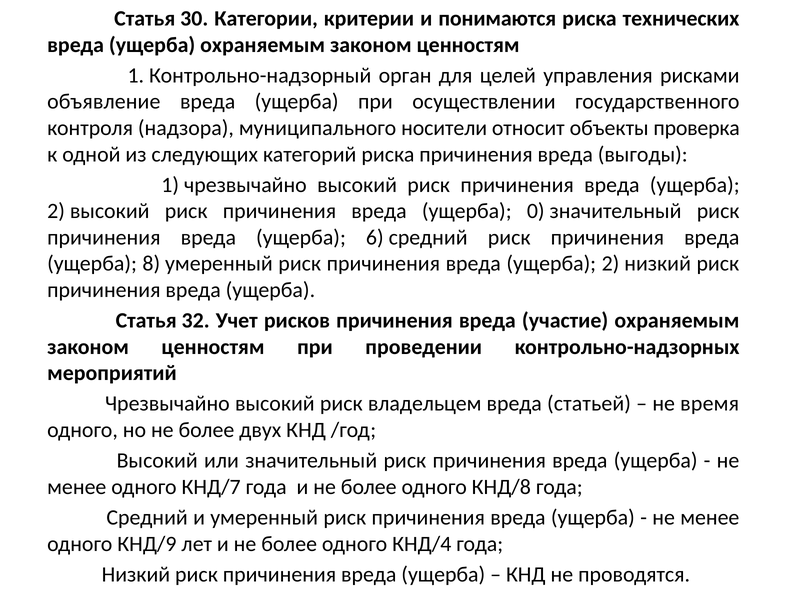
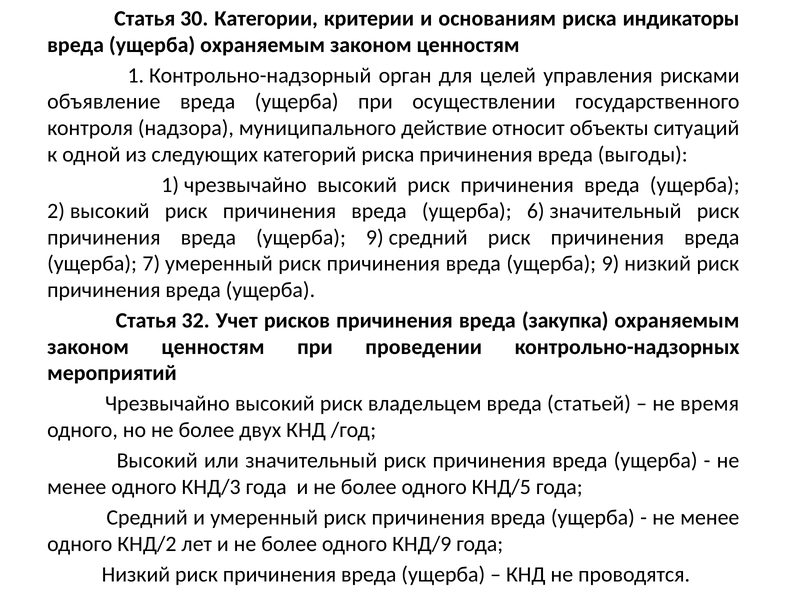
понимаются: понимаются -> основаниям
технических: технических -> индикаторы
носители: носители -> действие
проверка: проверка -> ситуаций
0: 0 -> 6
6 at (375, 238): 6 -> 9
8: 8 -> 7
2 at (611, 264): 2 -> 9
участие: участие -> закупка
КНД/7: КНД/7 -> КНД/3
КНД/8: КНД/8 -> КНД/5
КНД/9: КНД/9 -> КНД/2
КНД/4: КНД/4 -> КНД/9
